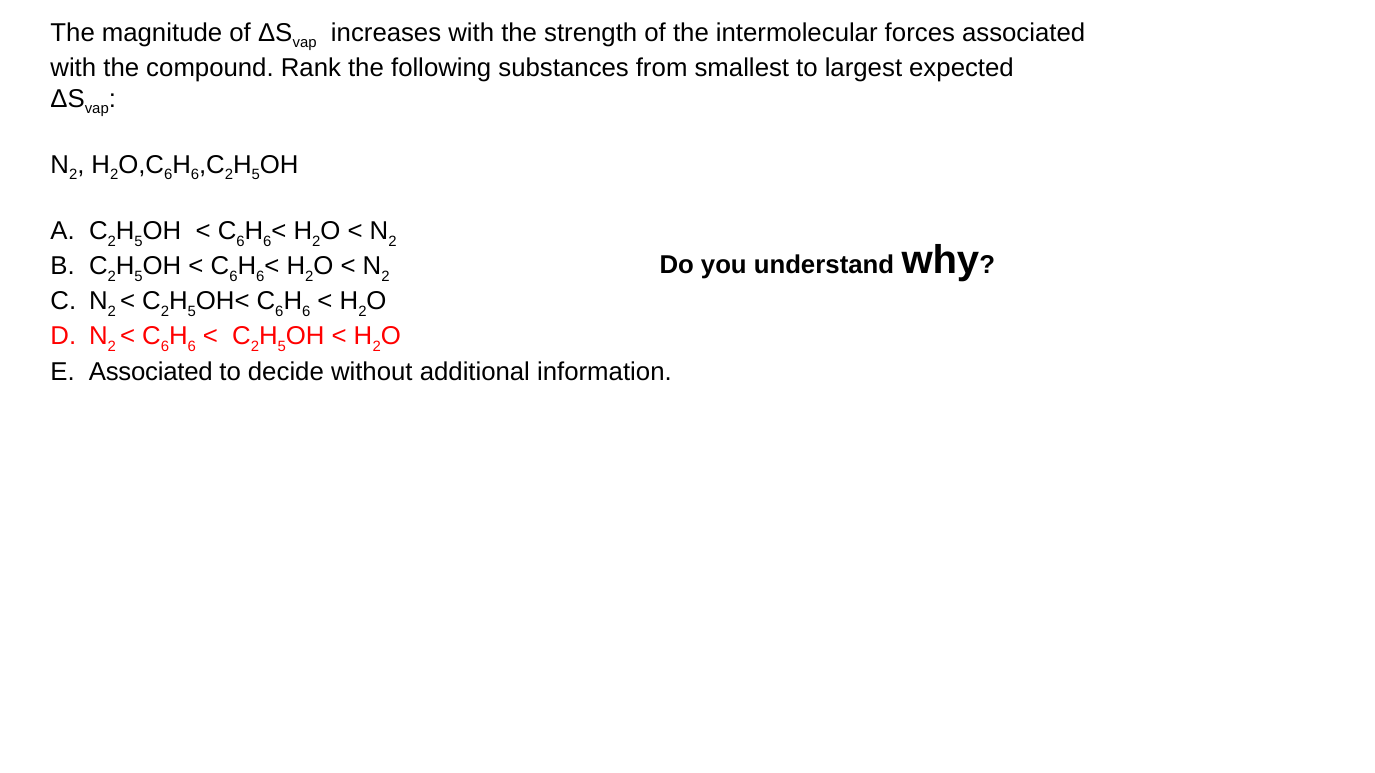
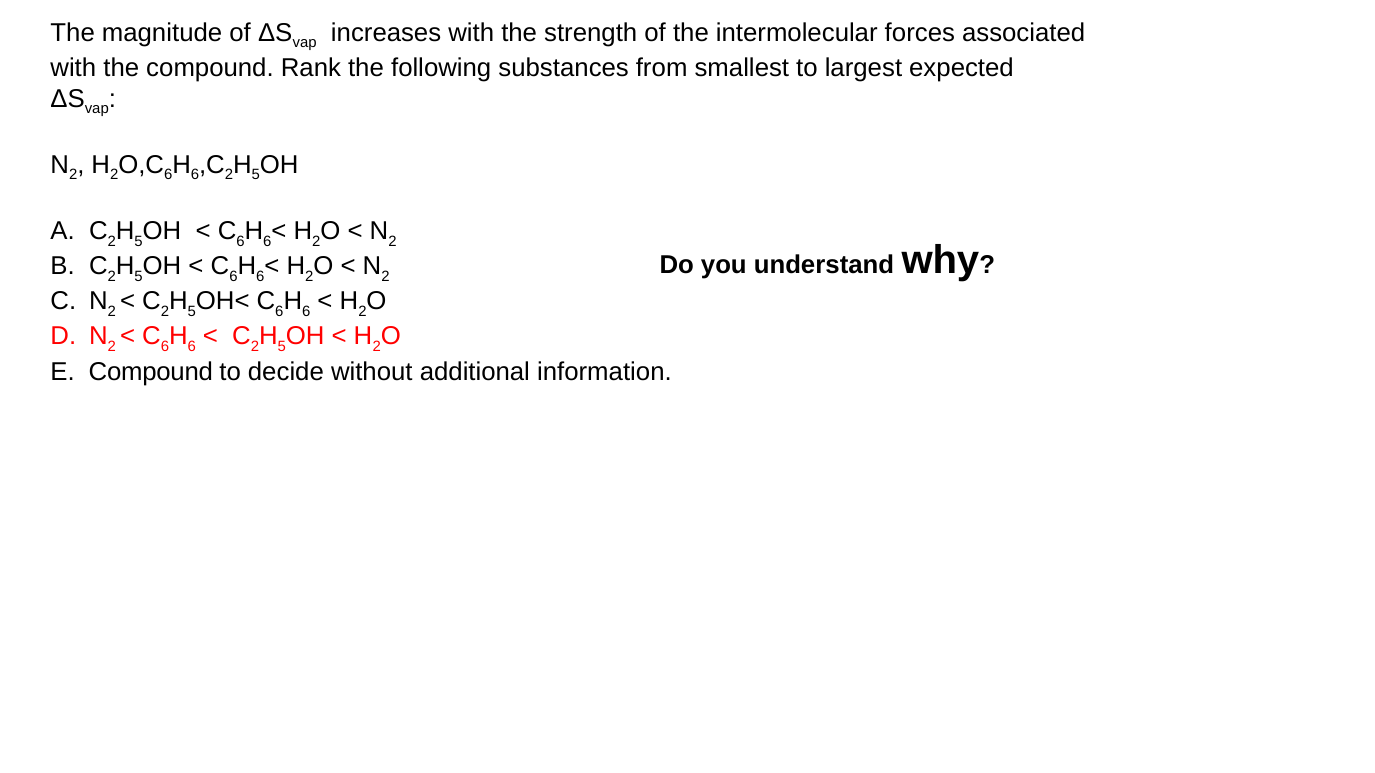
Associated at (151, 372): Associated -> Compound
